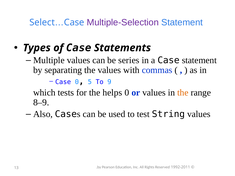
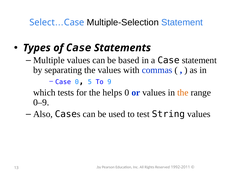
Multiple-Selection colour: purple -> black
series: series -> based
8–9: 8–9 -> 0–9
